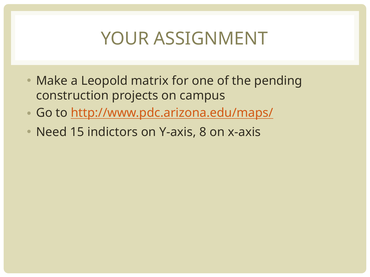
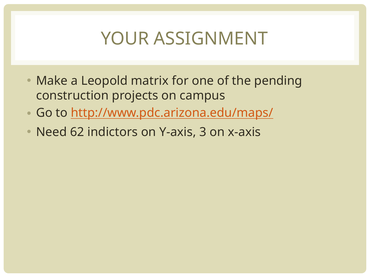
15: 15 -> 62
8: 8 -> 3
